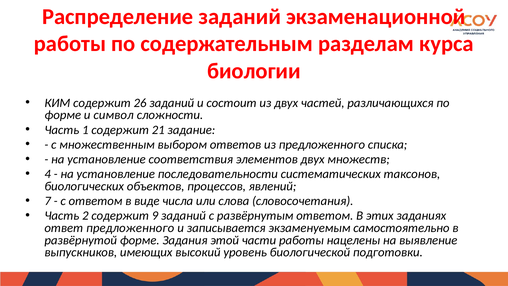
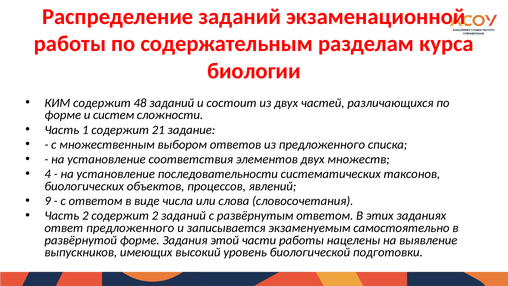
26: 26 -> 48
символ: символ -> систем
7: 7 -> 9
содержит 9: 9 -> 2
